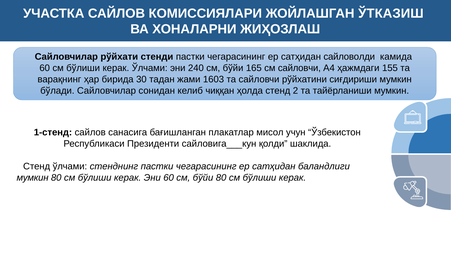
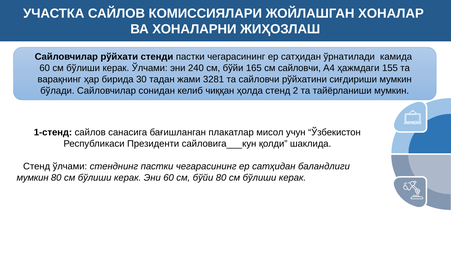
ЎТКАЗИШ: ЎТКАЗИШ -> ХОНАЛАР
сайловолди: сайловолди -> ўрнатилади
1603: 1603 -> 3281
